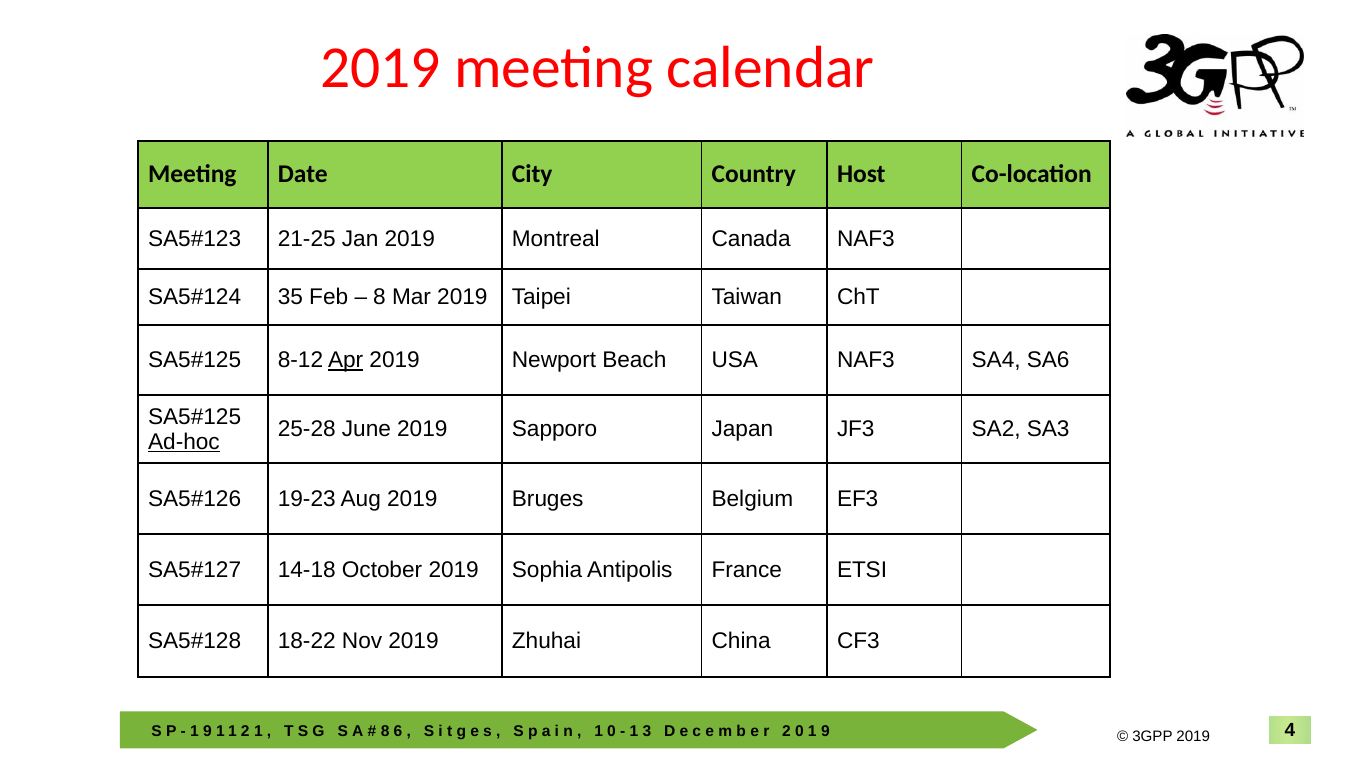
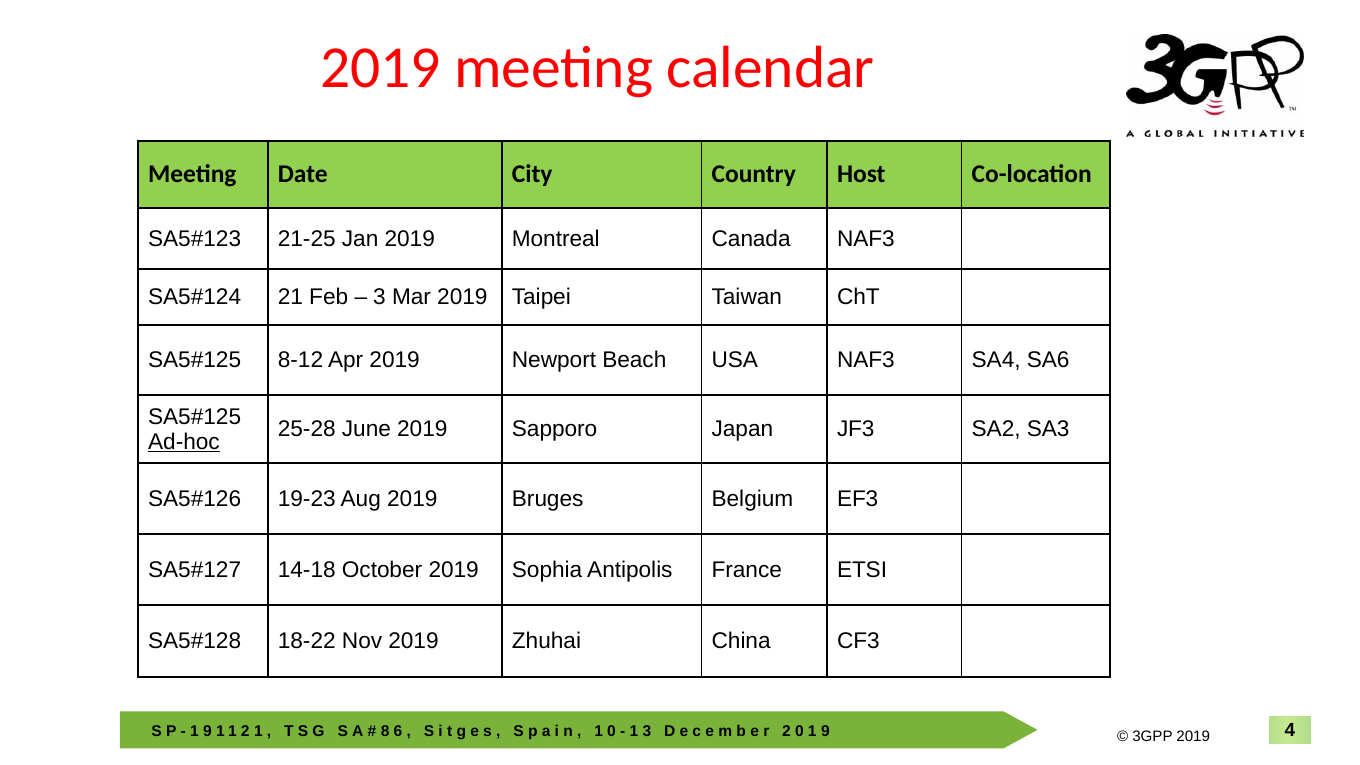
35: 35 -> 21
8 at (379, 297): 8 -> 3
Apr underline: present -> none
